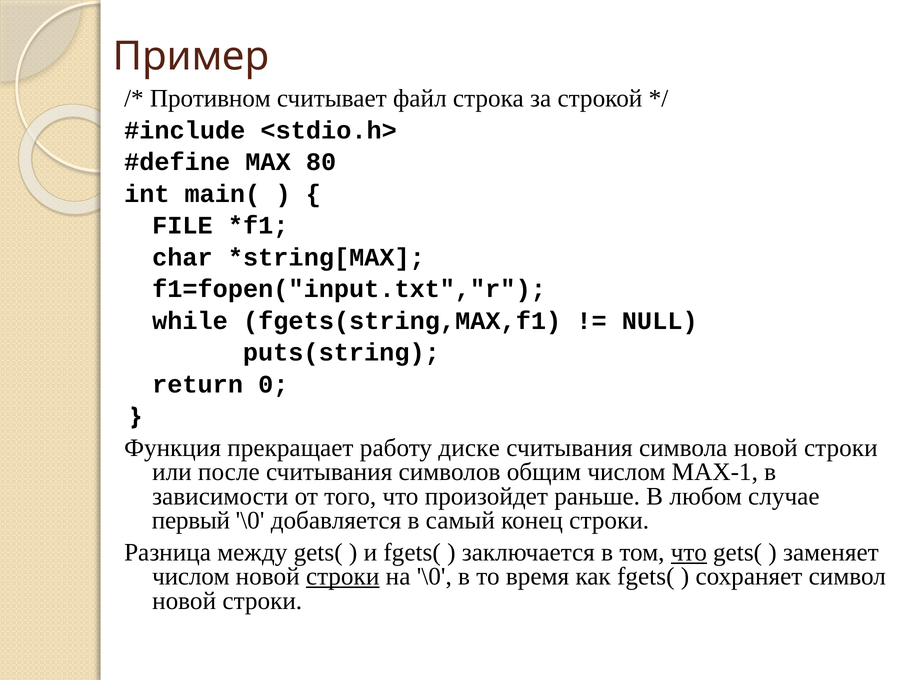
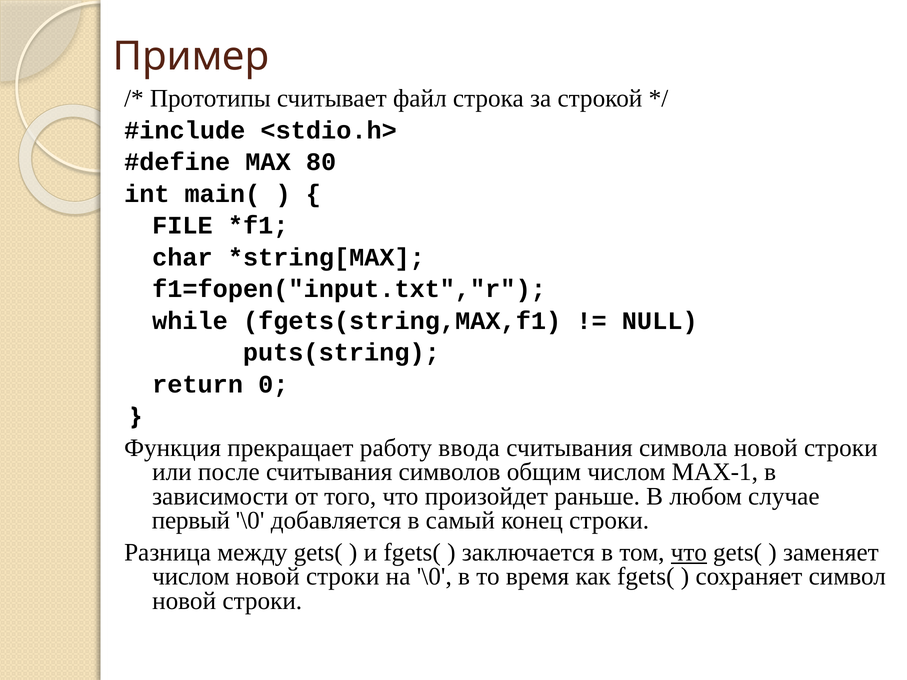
Противном: Противном -> Прототипы
диске: диске -> ввода
строки at (343, 577) underline: present -> none
